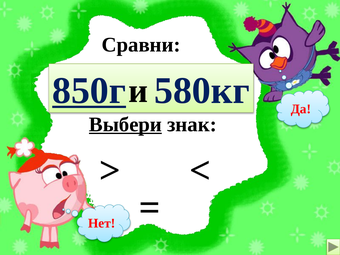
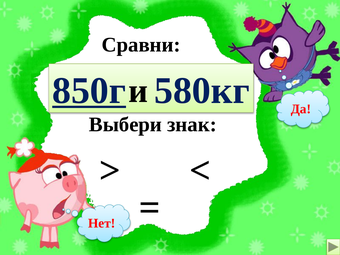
Выбери underline: present -> none
